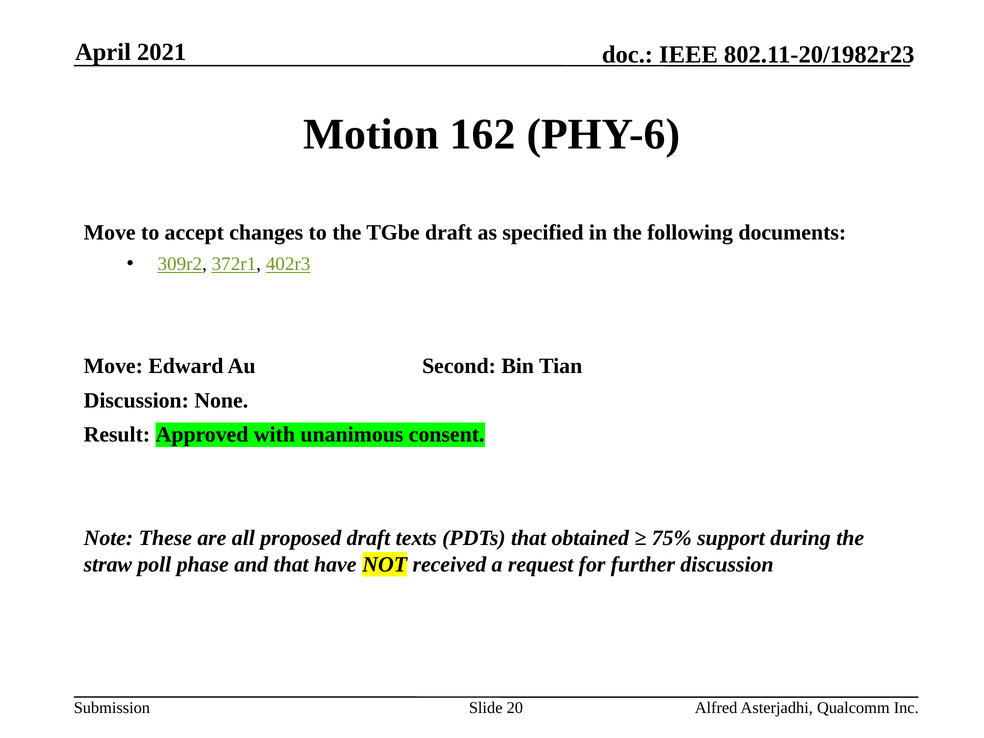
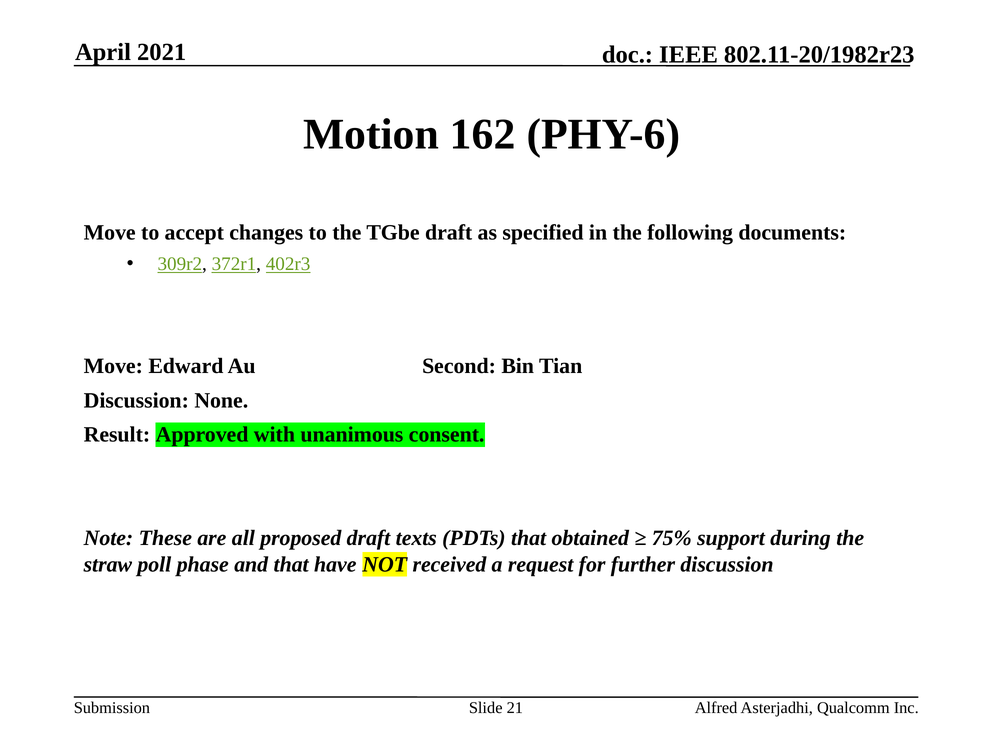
20: 20 -> 21
